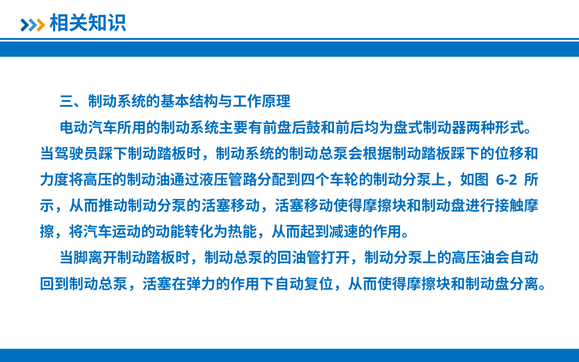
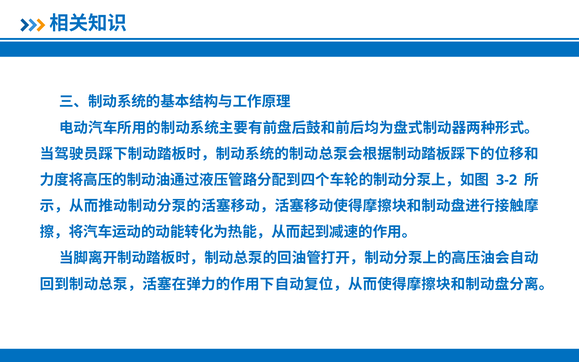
6-2: 6-2 -> 3-2
